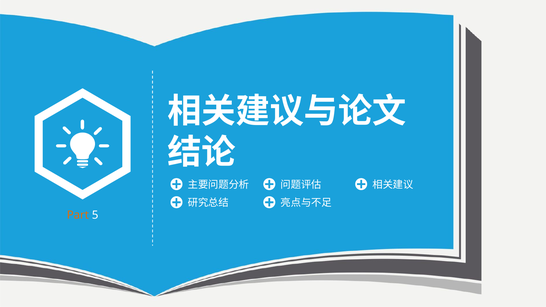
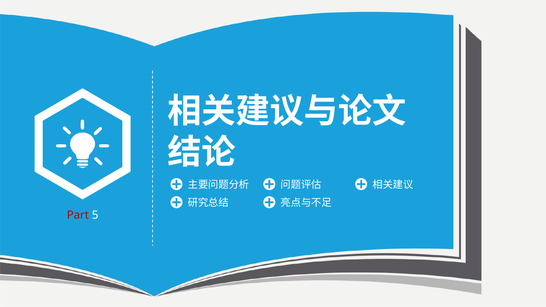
Part colour: orange -> red
